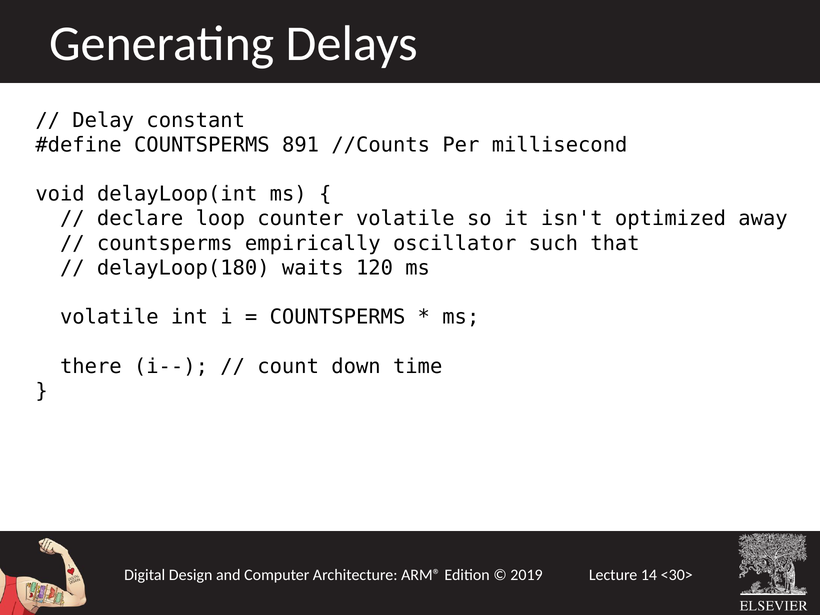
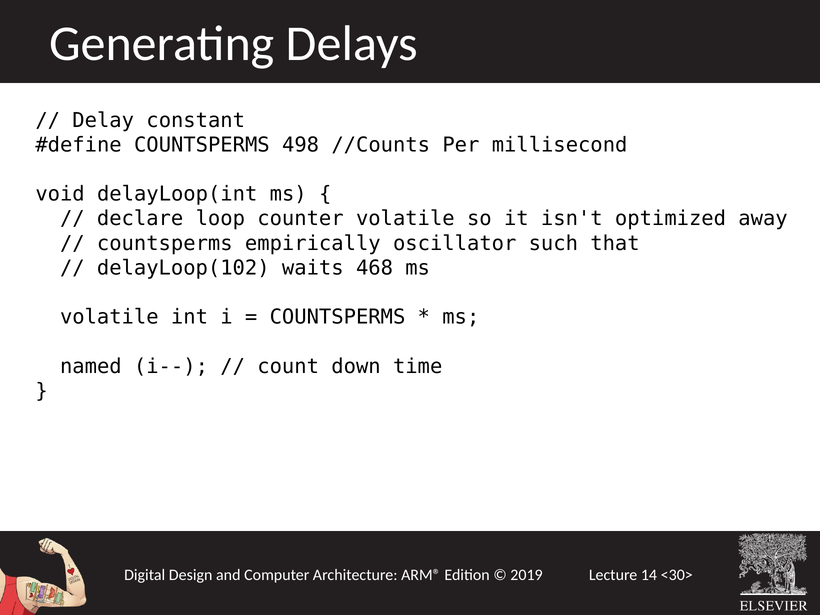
891: 891 -> 498
delayLoop(180: delayLoop(180 -> delayLoop(102
120: 120 -> 468
there: there -> named
